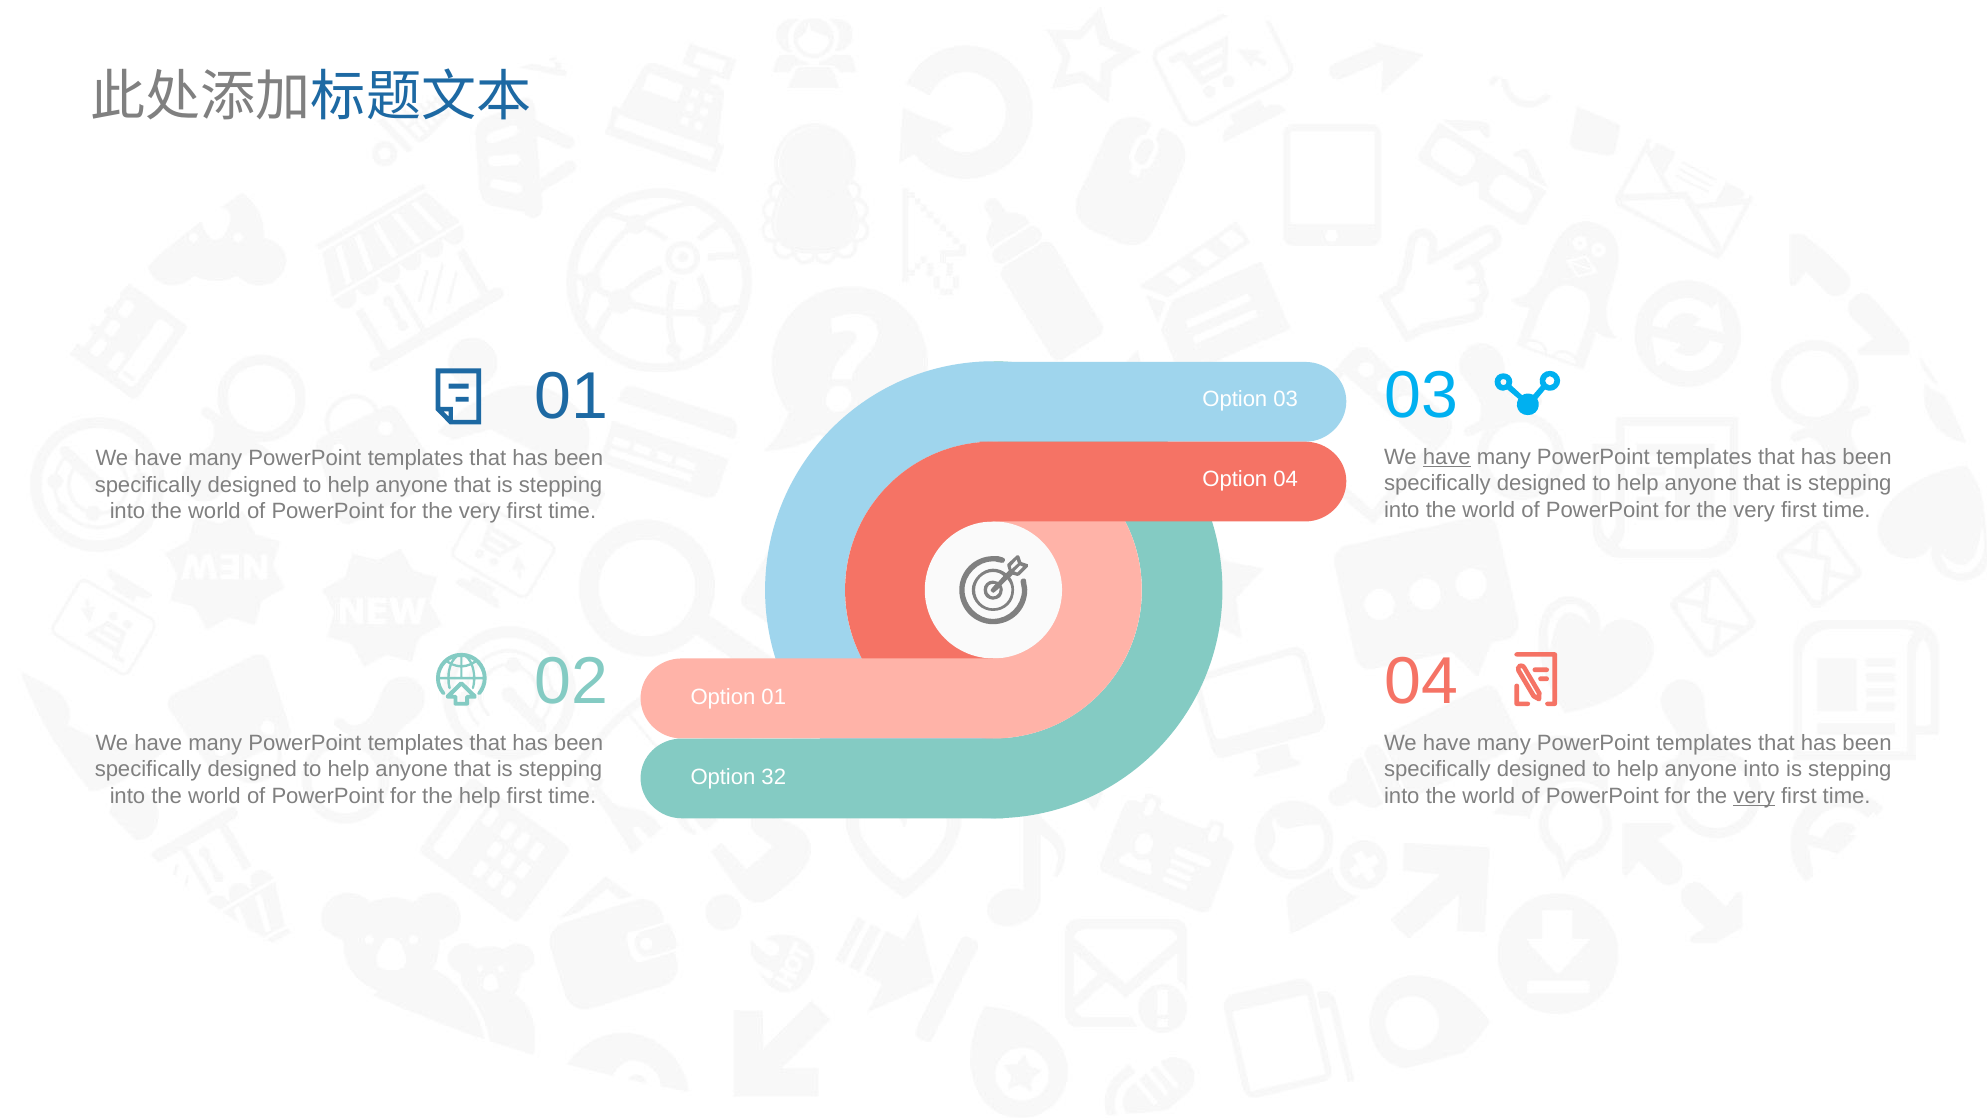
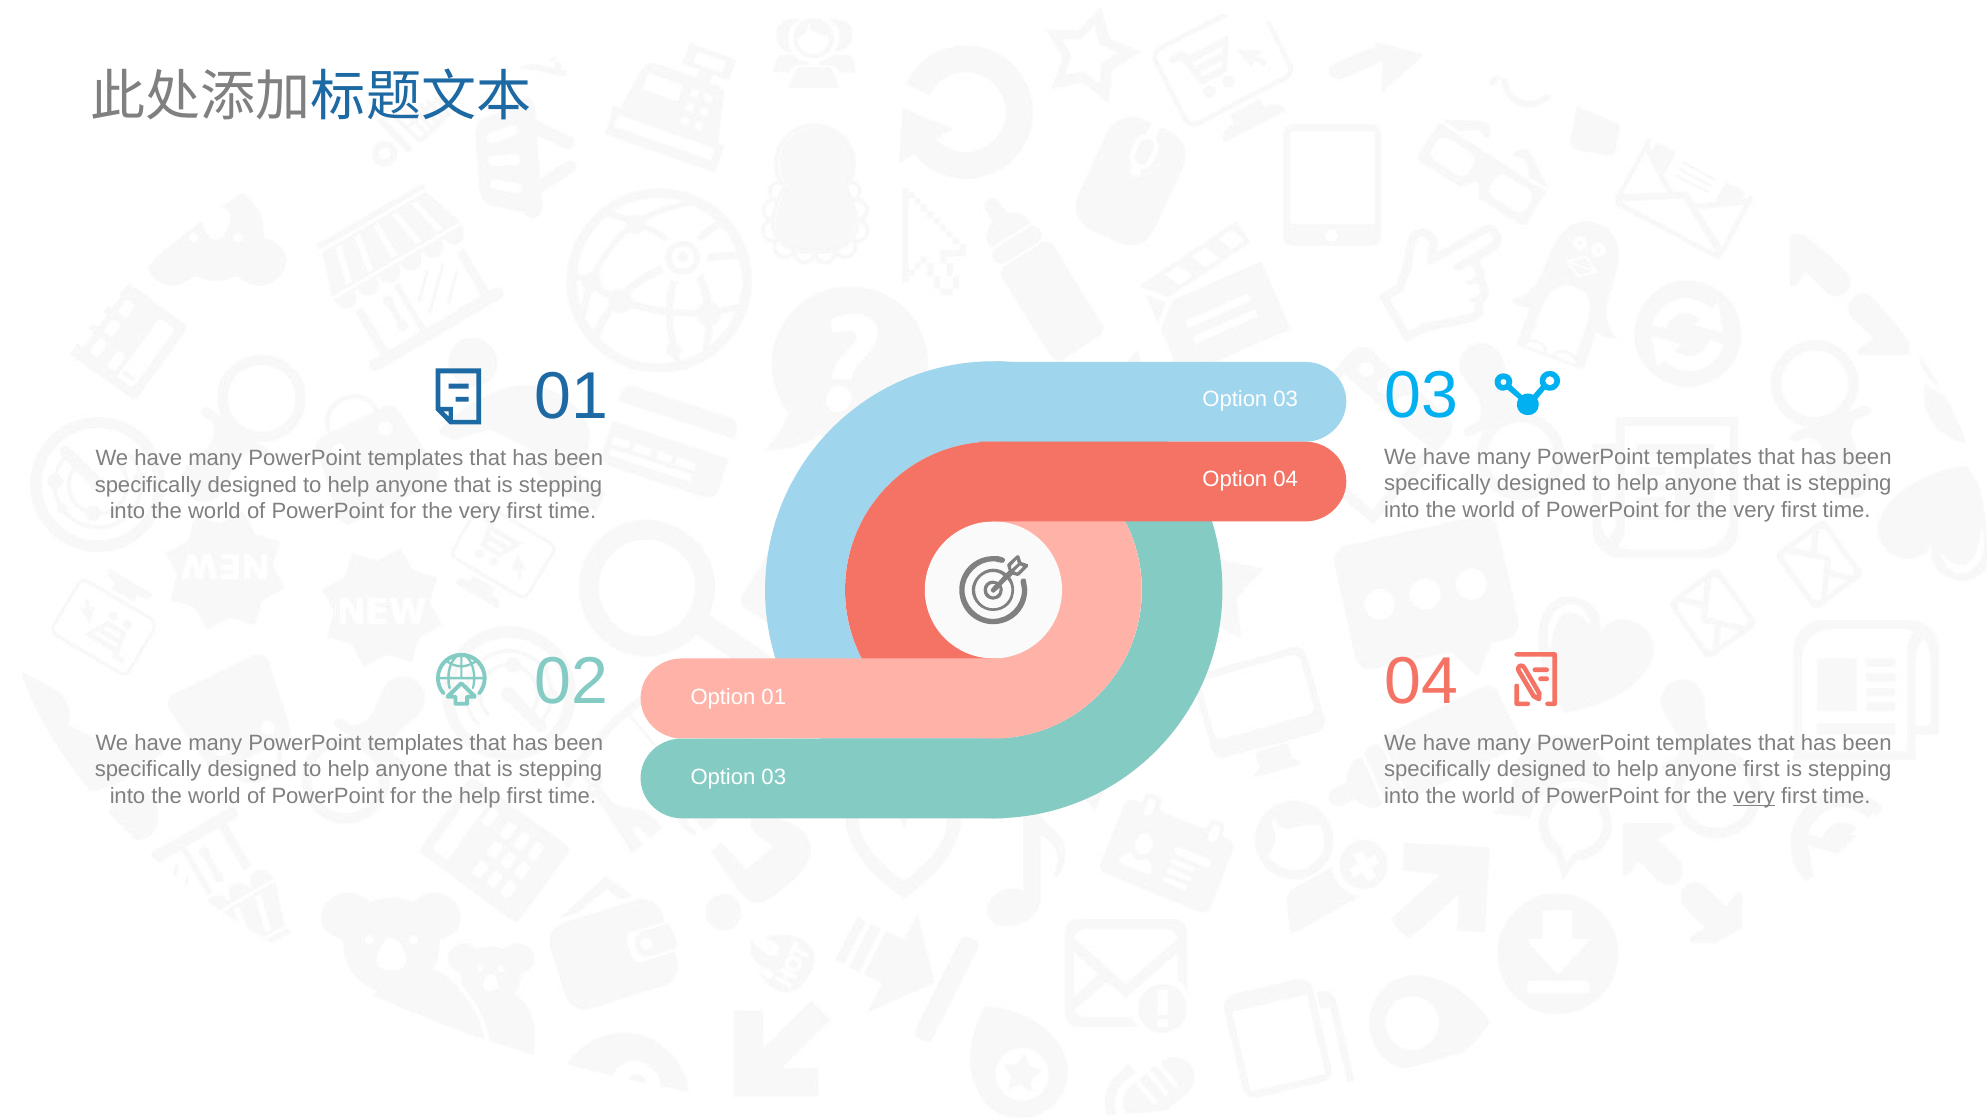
have at (1447, 457) underline: present -> none
anyone into: into -> first
32 at (774, 777): 32 -> 03
